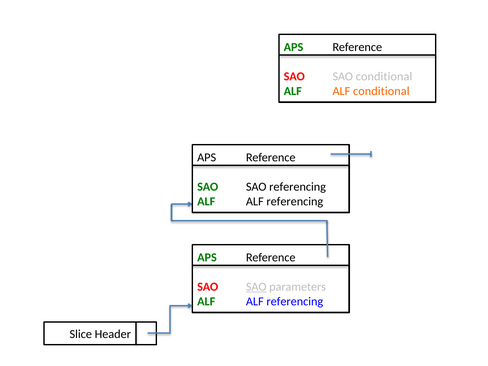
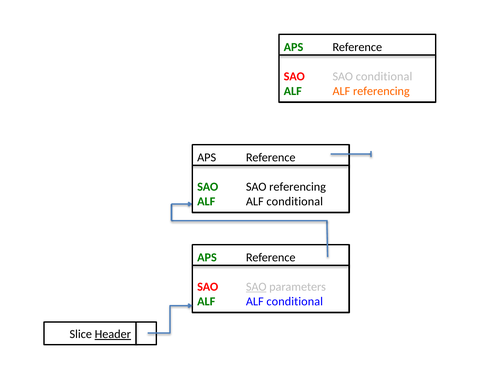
ALF conditional: conditional -> referencing
referencing at (295, 201): referencing -> conditional
referencing at (295, 301): referencing -> conditional
Header underline: none -> present
